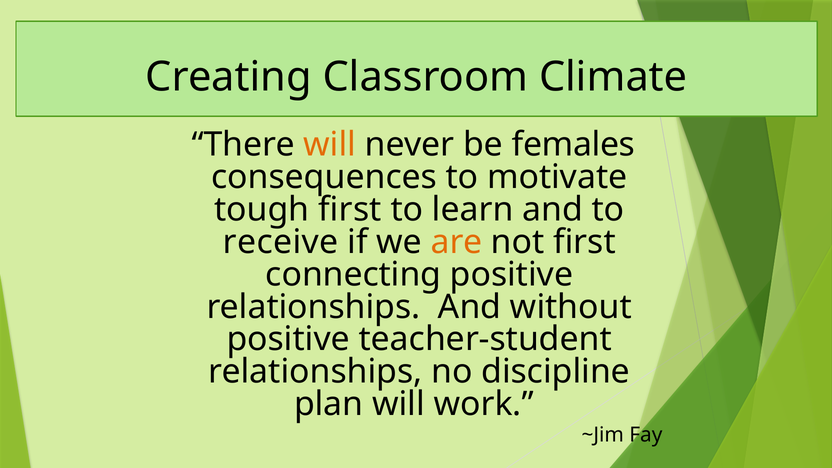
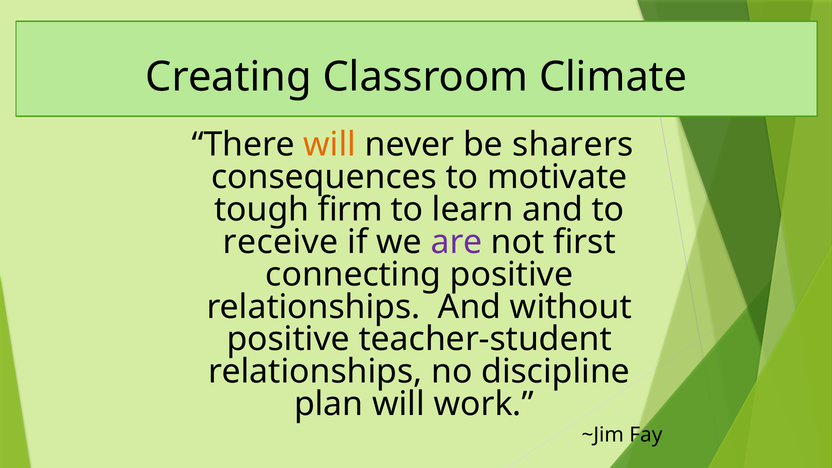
females: females -> sharers
tough first: first -> firm
are colour: orange -> purple
